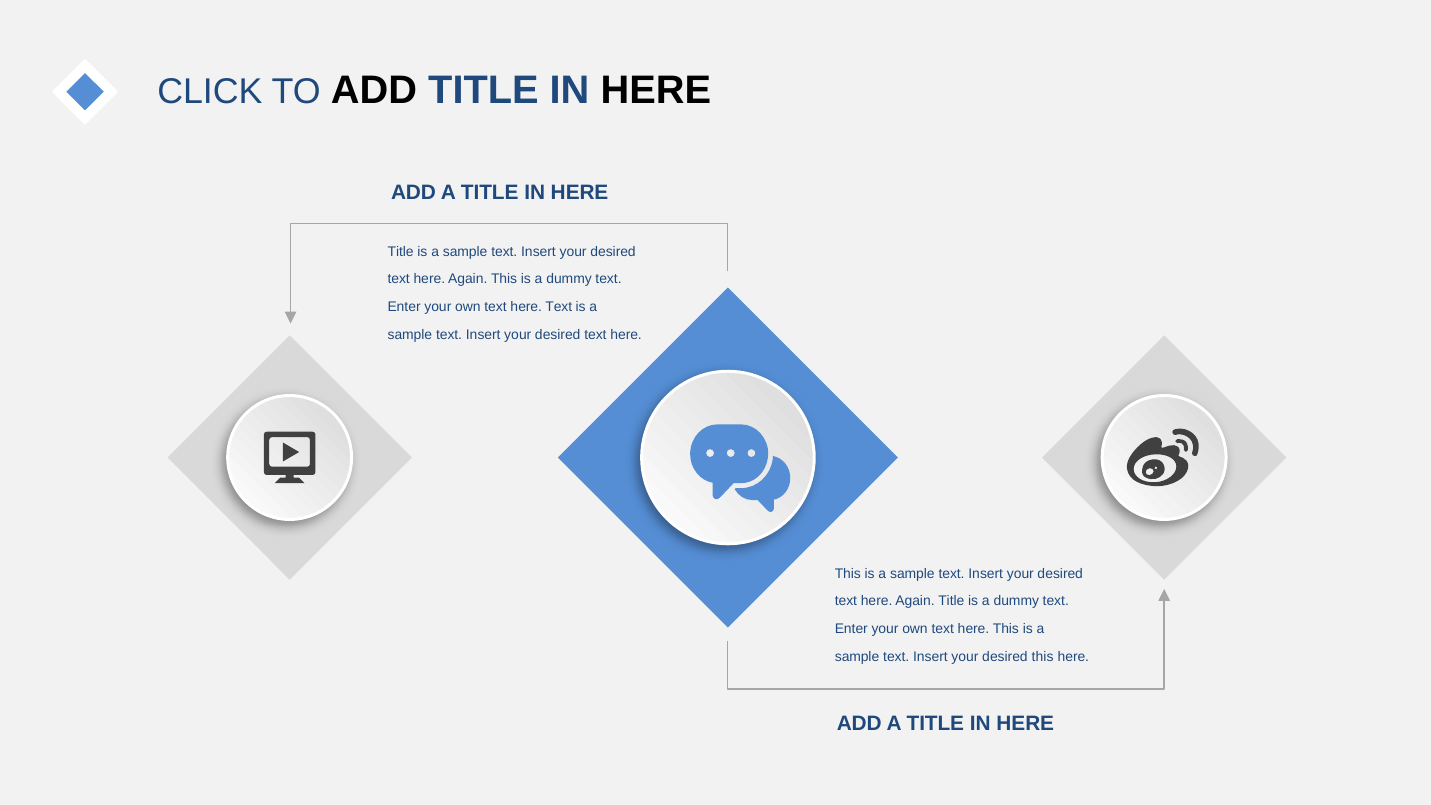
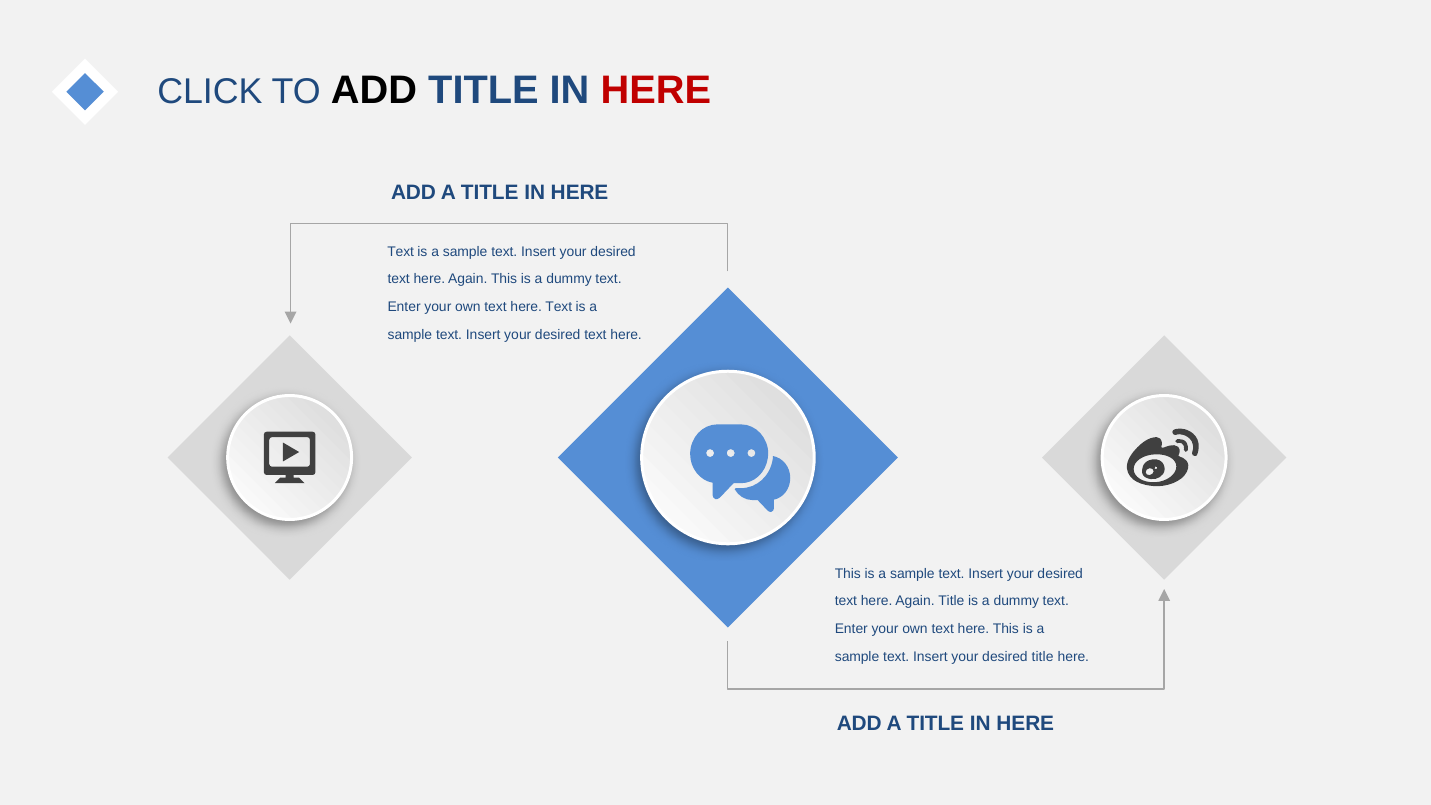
HERE at (656, 90) colour: black -> red
Title at (401, 252): Title -> Text
desired this: this -> title
